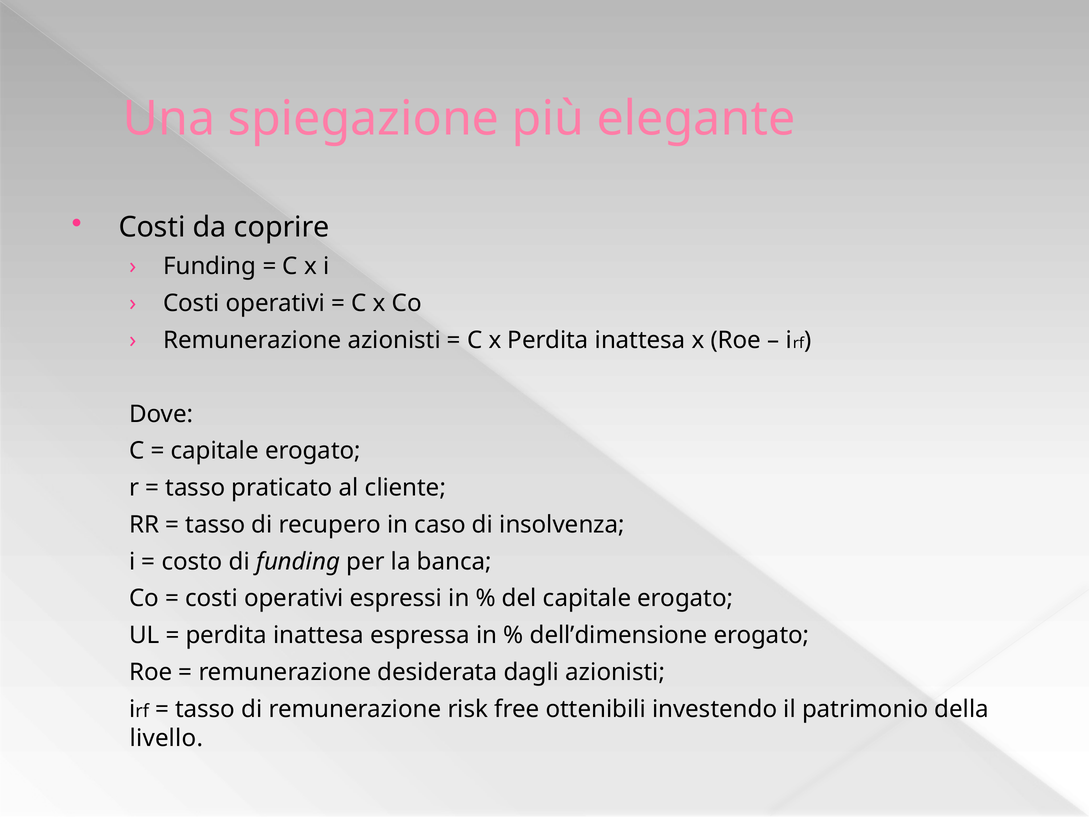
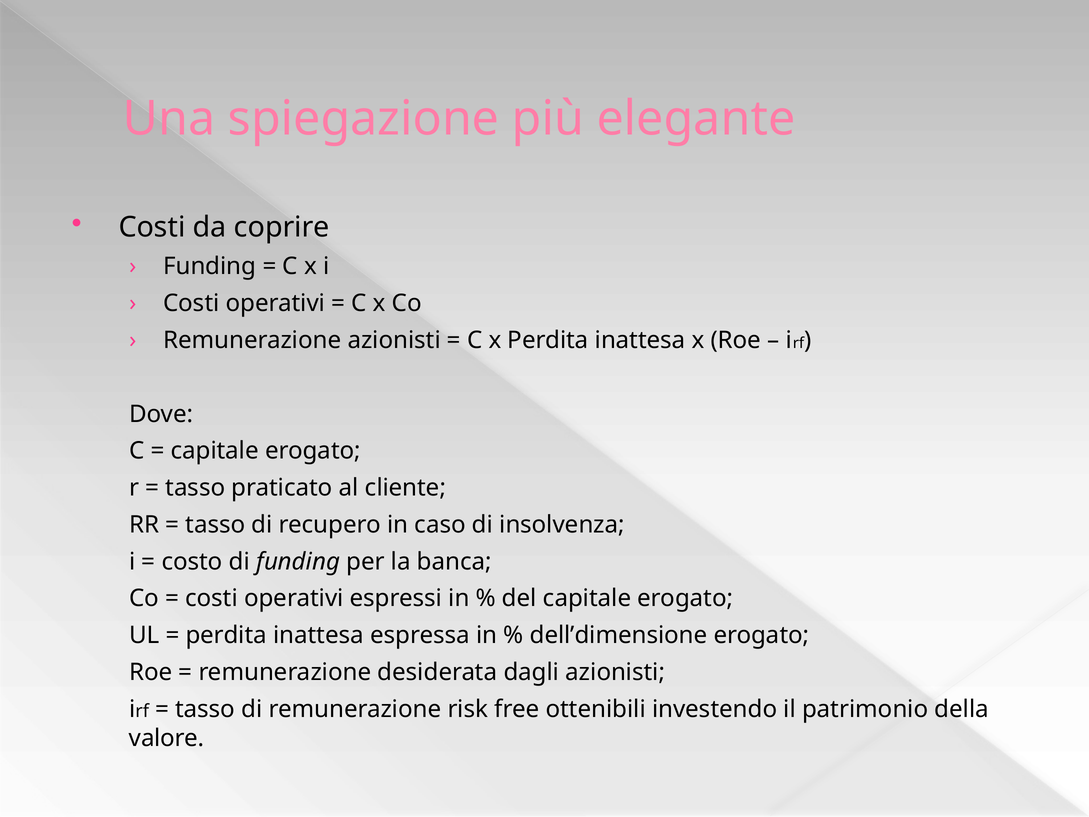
livello: livello -> valore
